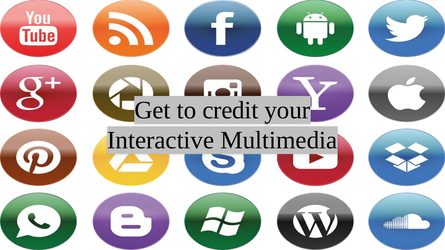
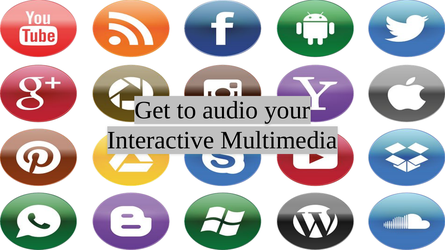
credit: credit -> audio
